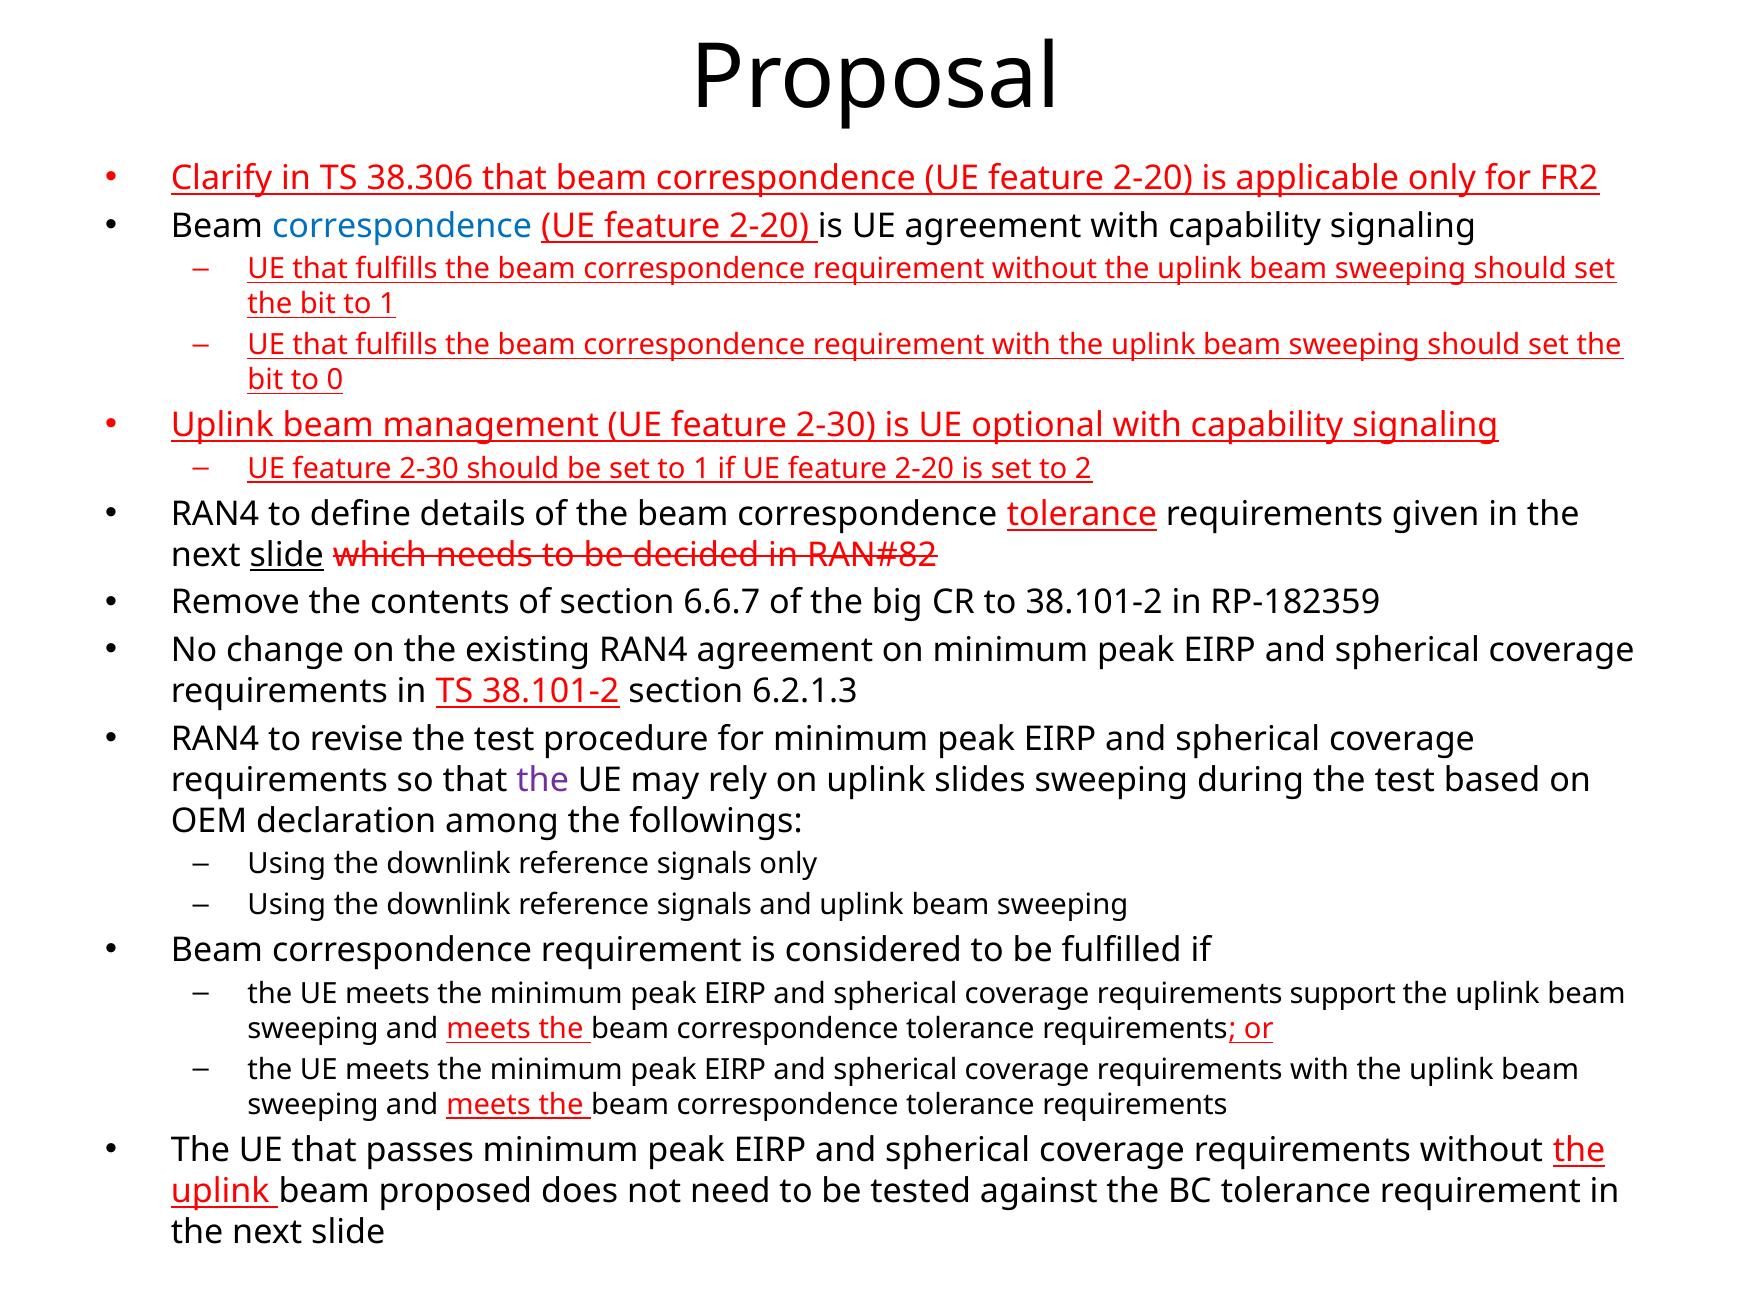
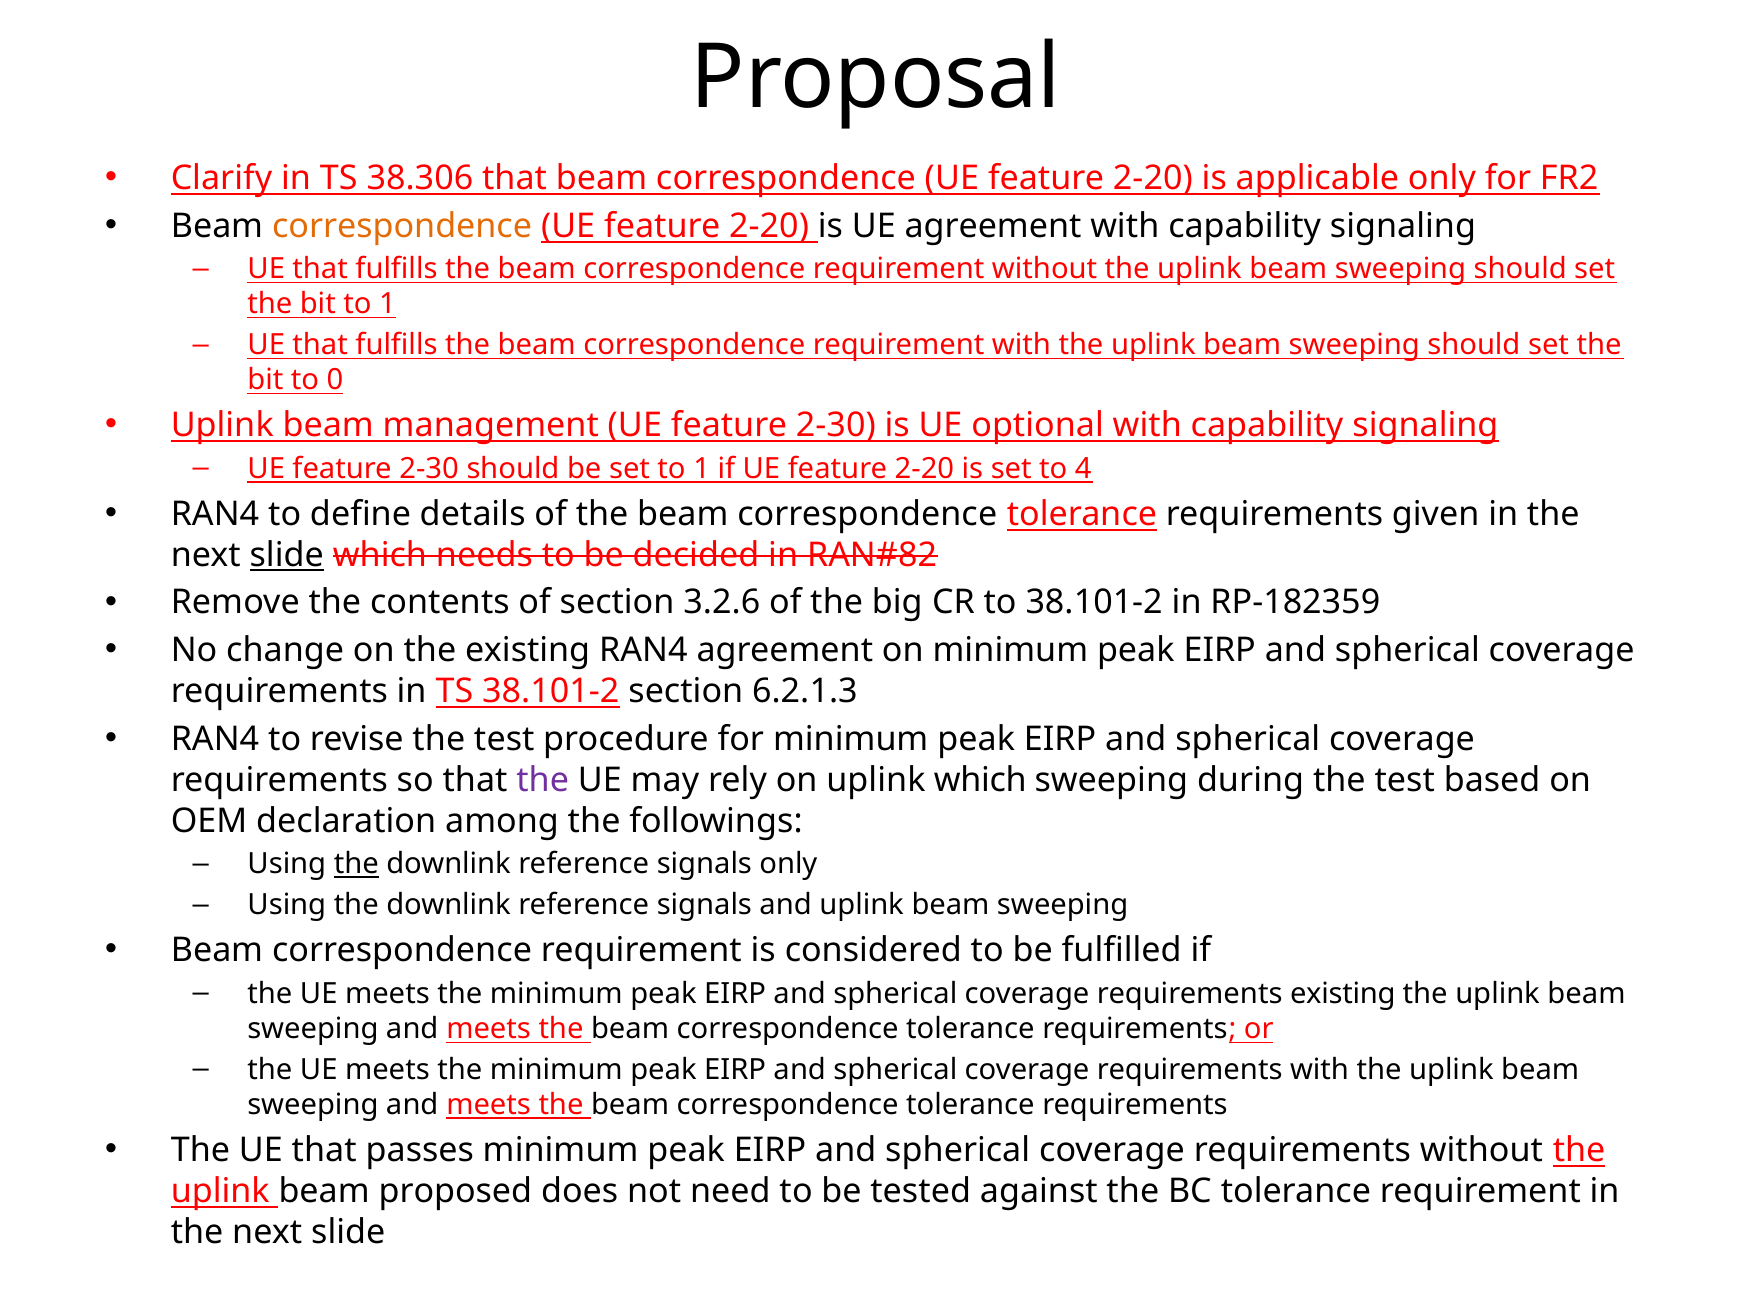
correspondence at (402, 226) colour: blue -> orange
2: 2 -> 4
6.6.7: 6.6.7 -> 3.2.6
uplink slides: slides -> which
the at (356, 864) underline: none -> present
requirements support: support -> existing
